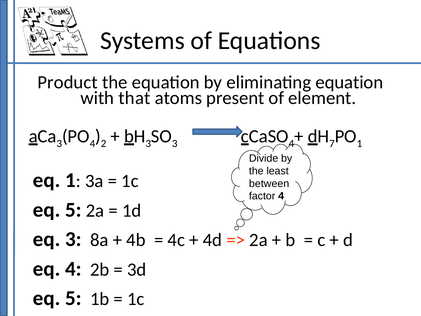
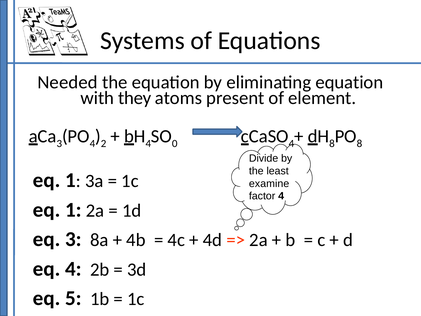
Product: Product -> Needed
that: that -> they
3 at (148, 143): 3 -> 4
3 at (175, 143): 3 -> 0
7 at (332, 143): 7 -> 8
1 at (359, 143): 1 -> 8
between: between -> examine
5 at (73, 210): 5 -> 1
